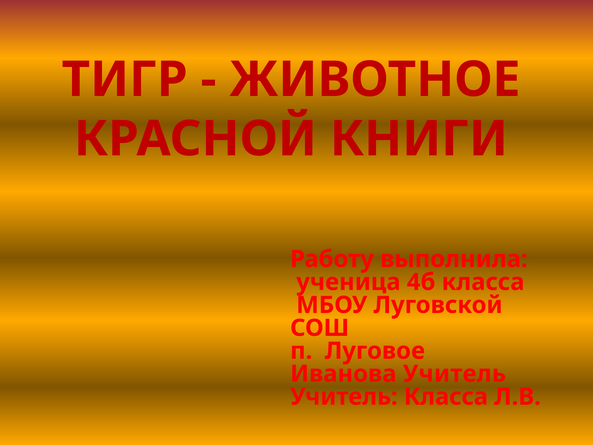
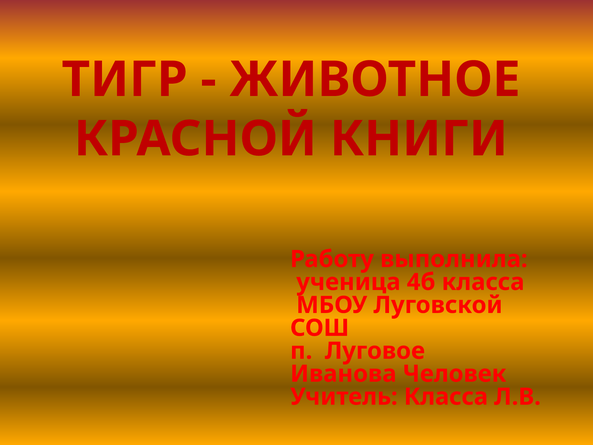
Иванова Учитель: Учитель -> Человек
